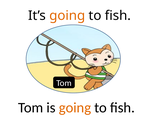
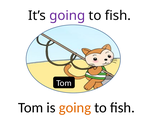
going at (67, 16) colour: orange -> purple
